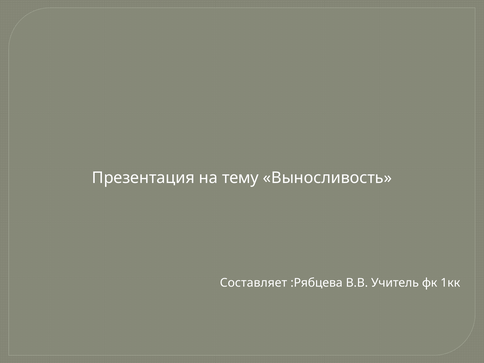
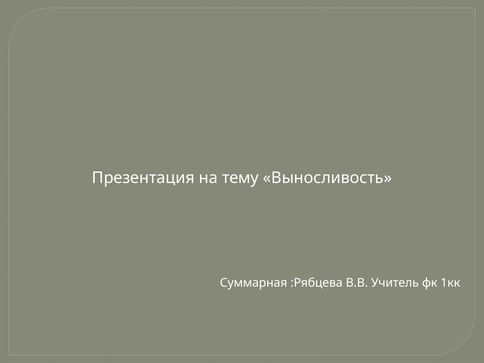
Составляет: Составляет -> Суммарная
